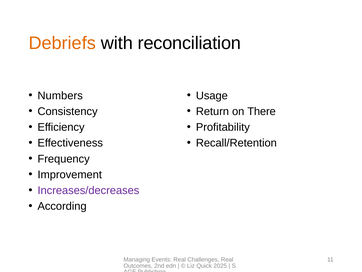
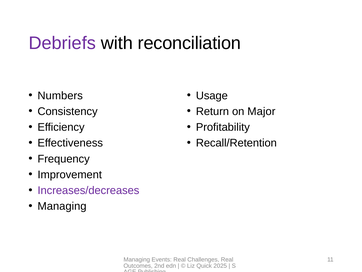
Debriefs colour: orange -> purple
There: There -> Major
According at (62, 206): According -> Managing
